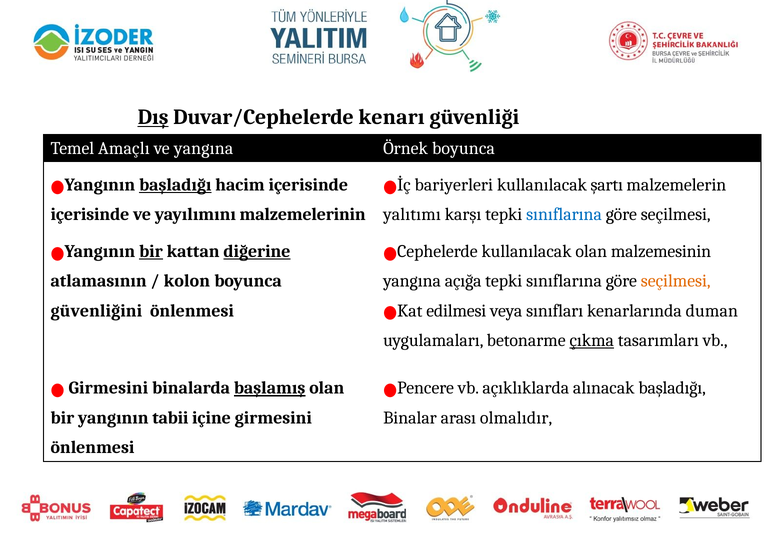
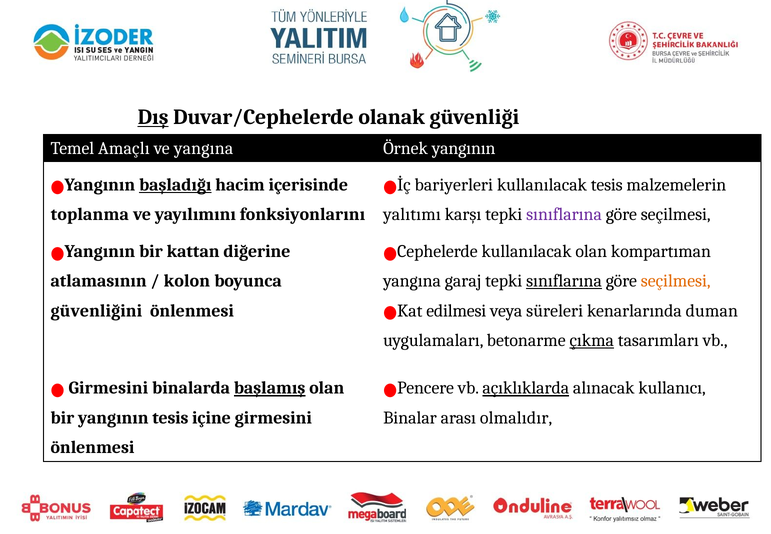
kenarı: kenarı -> olanak
Örnek boyunca: boyunca -> yangının
kullanılacak şartı: şartı -> tesis
içerisinde at (90, 215): içerisinde -> toplanma
malzemelerinin: malzemelerinin -> fonksiyonlarını
sınıflarına at (564, 215) colour: blue -> purple
bir at (151, 251) underline: present -> none
diğerine underline: present -> none
malzemesinin: malzemesinin -> kompartıman
açığa: açığa -> garaj
sınıflarına at (564, 281) underline: none -> present
sınıfları: sınıfları -> süreleri
açıklıklarda underline: none -> present
alınacak başladığı: başladığı -> kullanıcı
yangının tabii: tabii -> tesis
